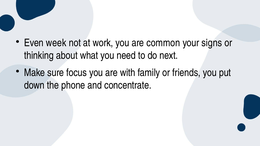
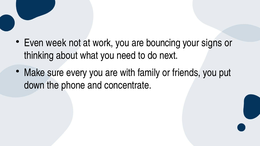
common: common -> bouncing
focus: focus -> every
